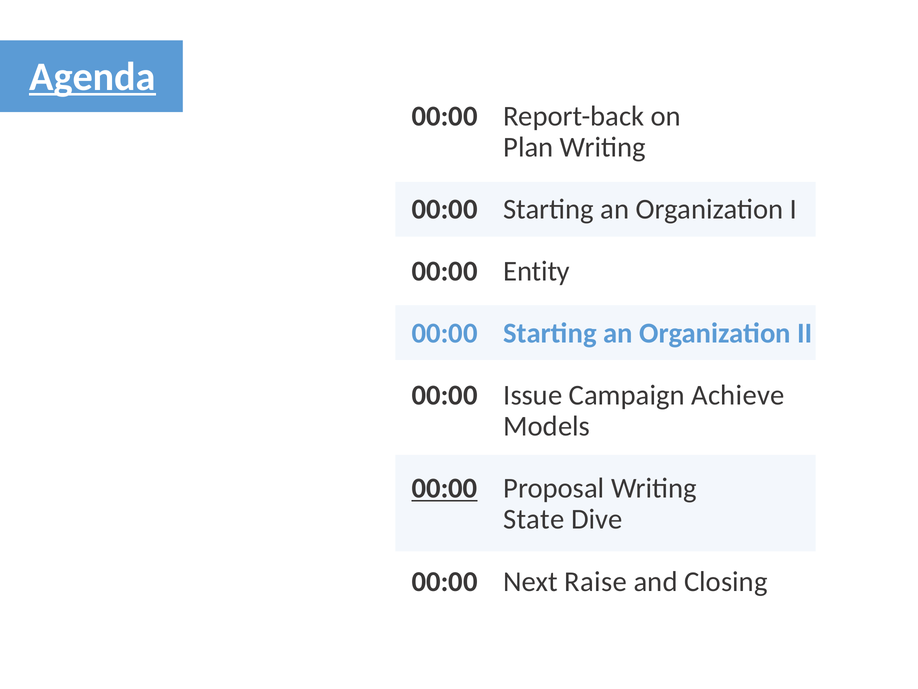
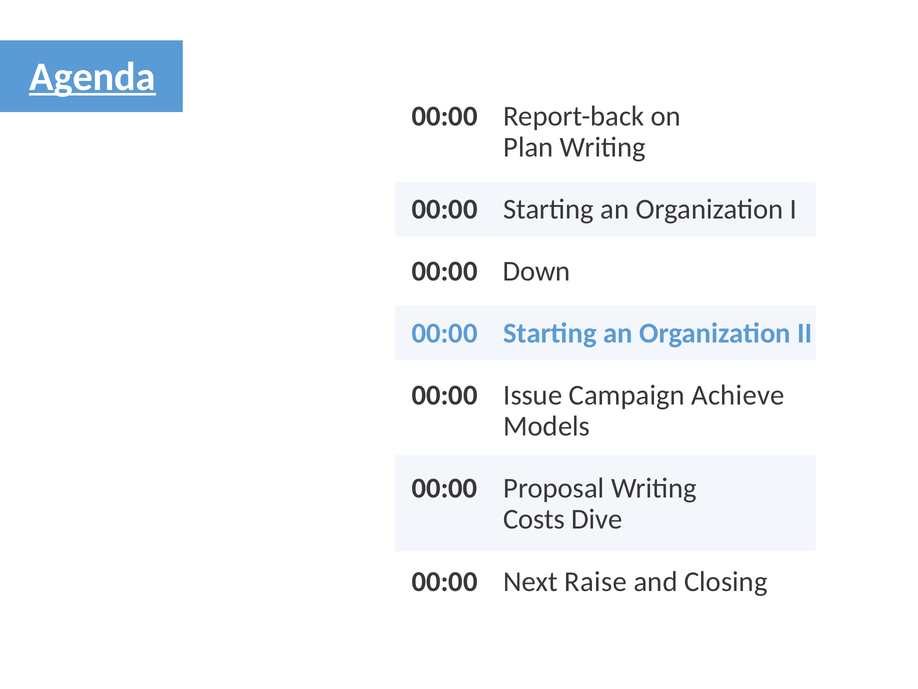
Entity: Entity -> Down
00:00 at (445, 488) underline: present -> none
State: State -> Costs
